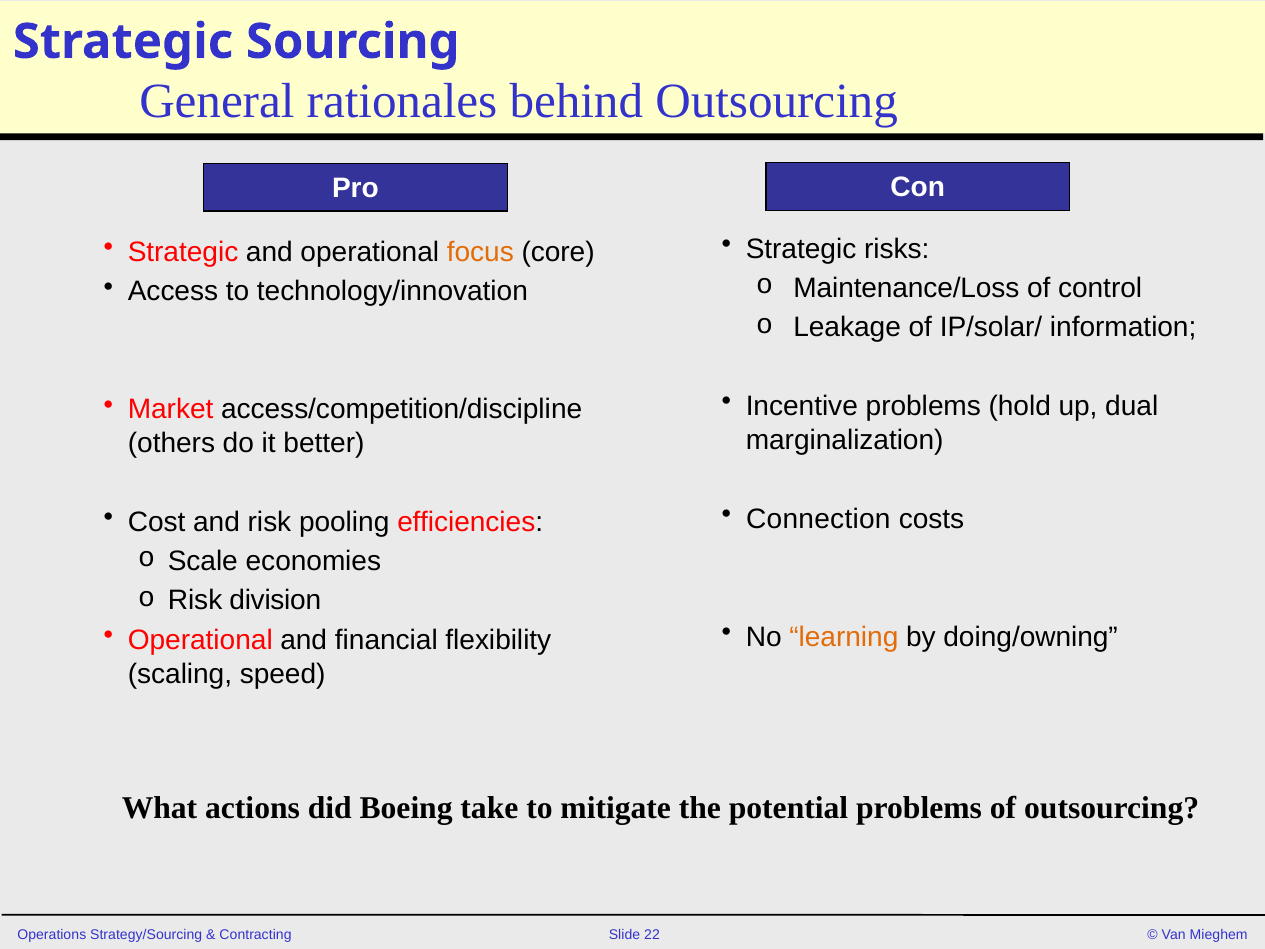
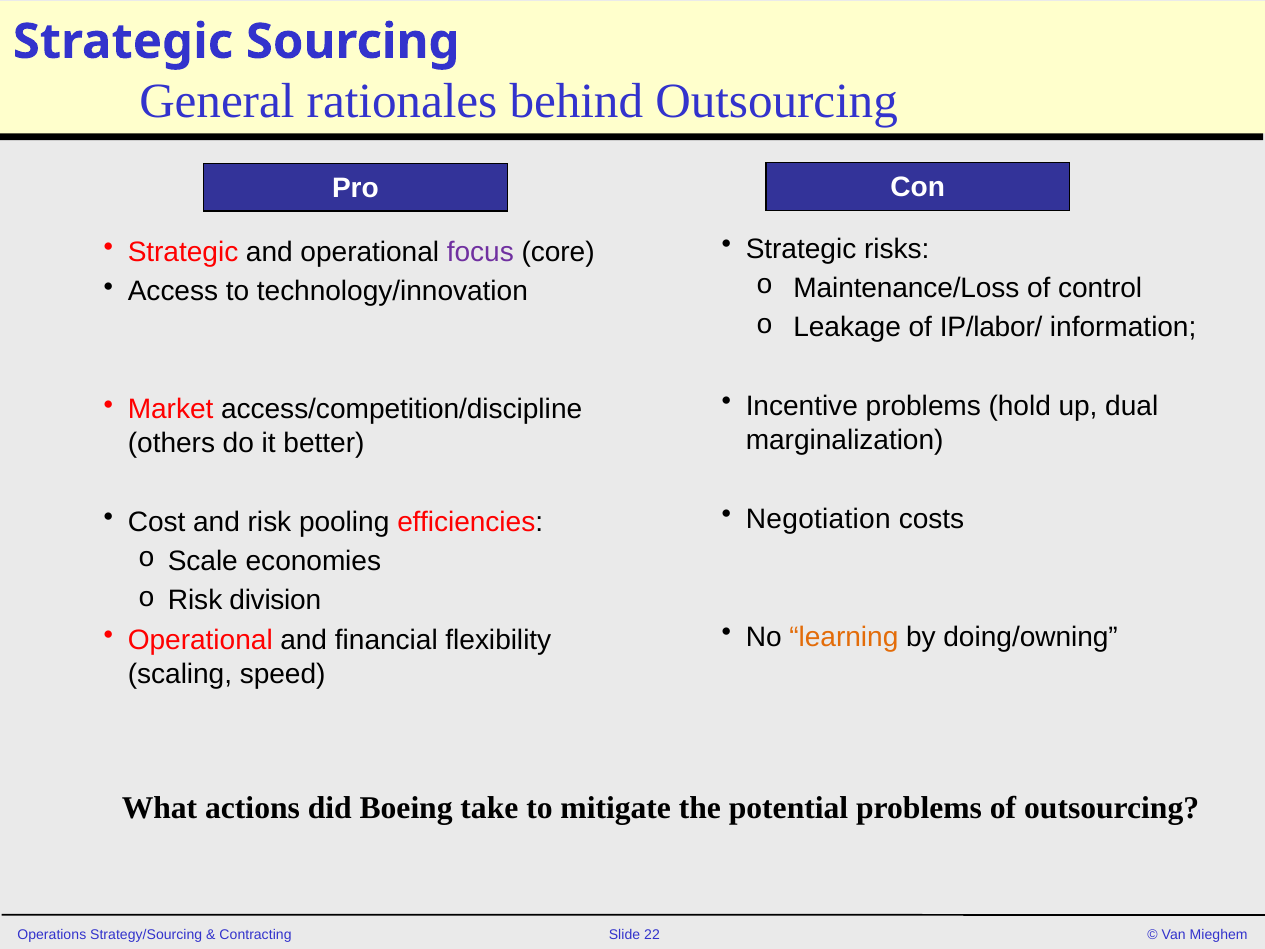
focus colour: orange -> purple
IP/solar/: IP/solar/ -> IP/labor/
Connection: Connection -> Negotiation
